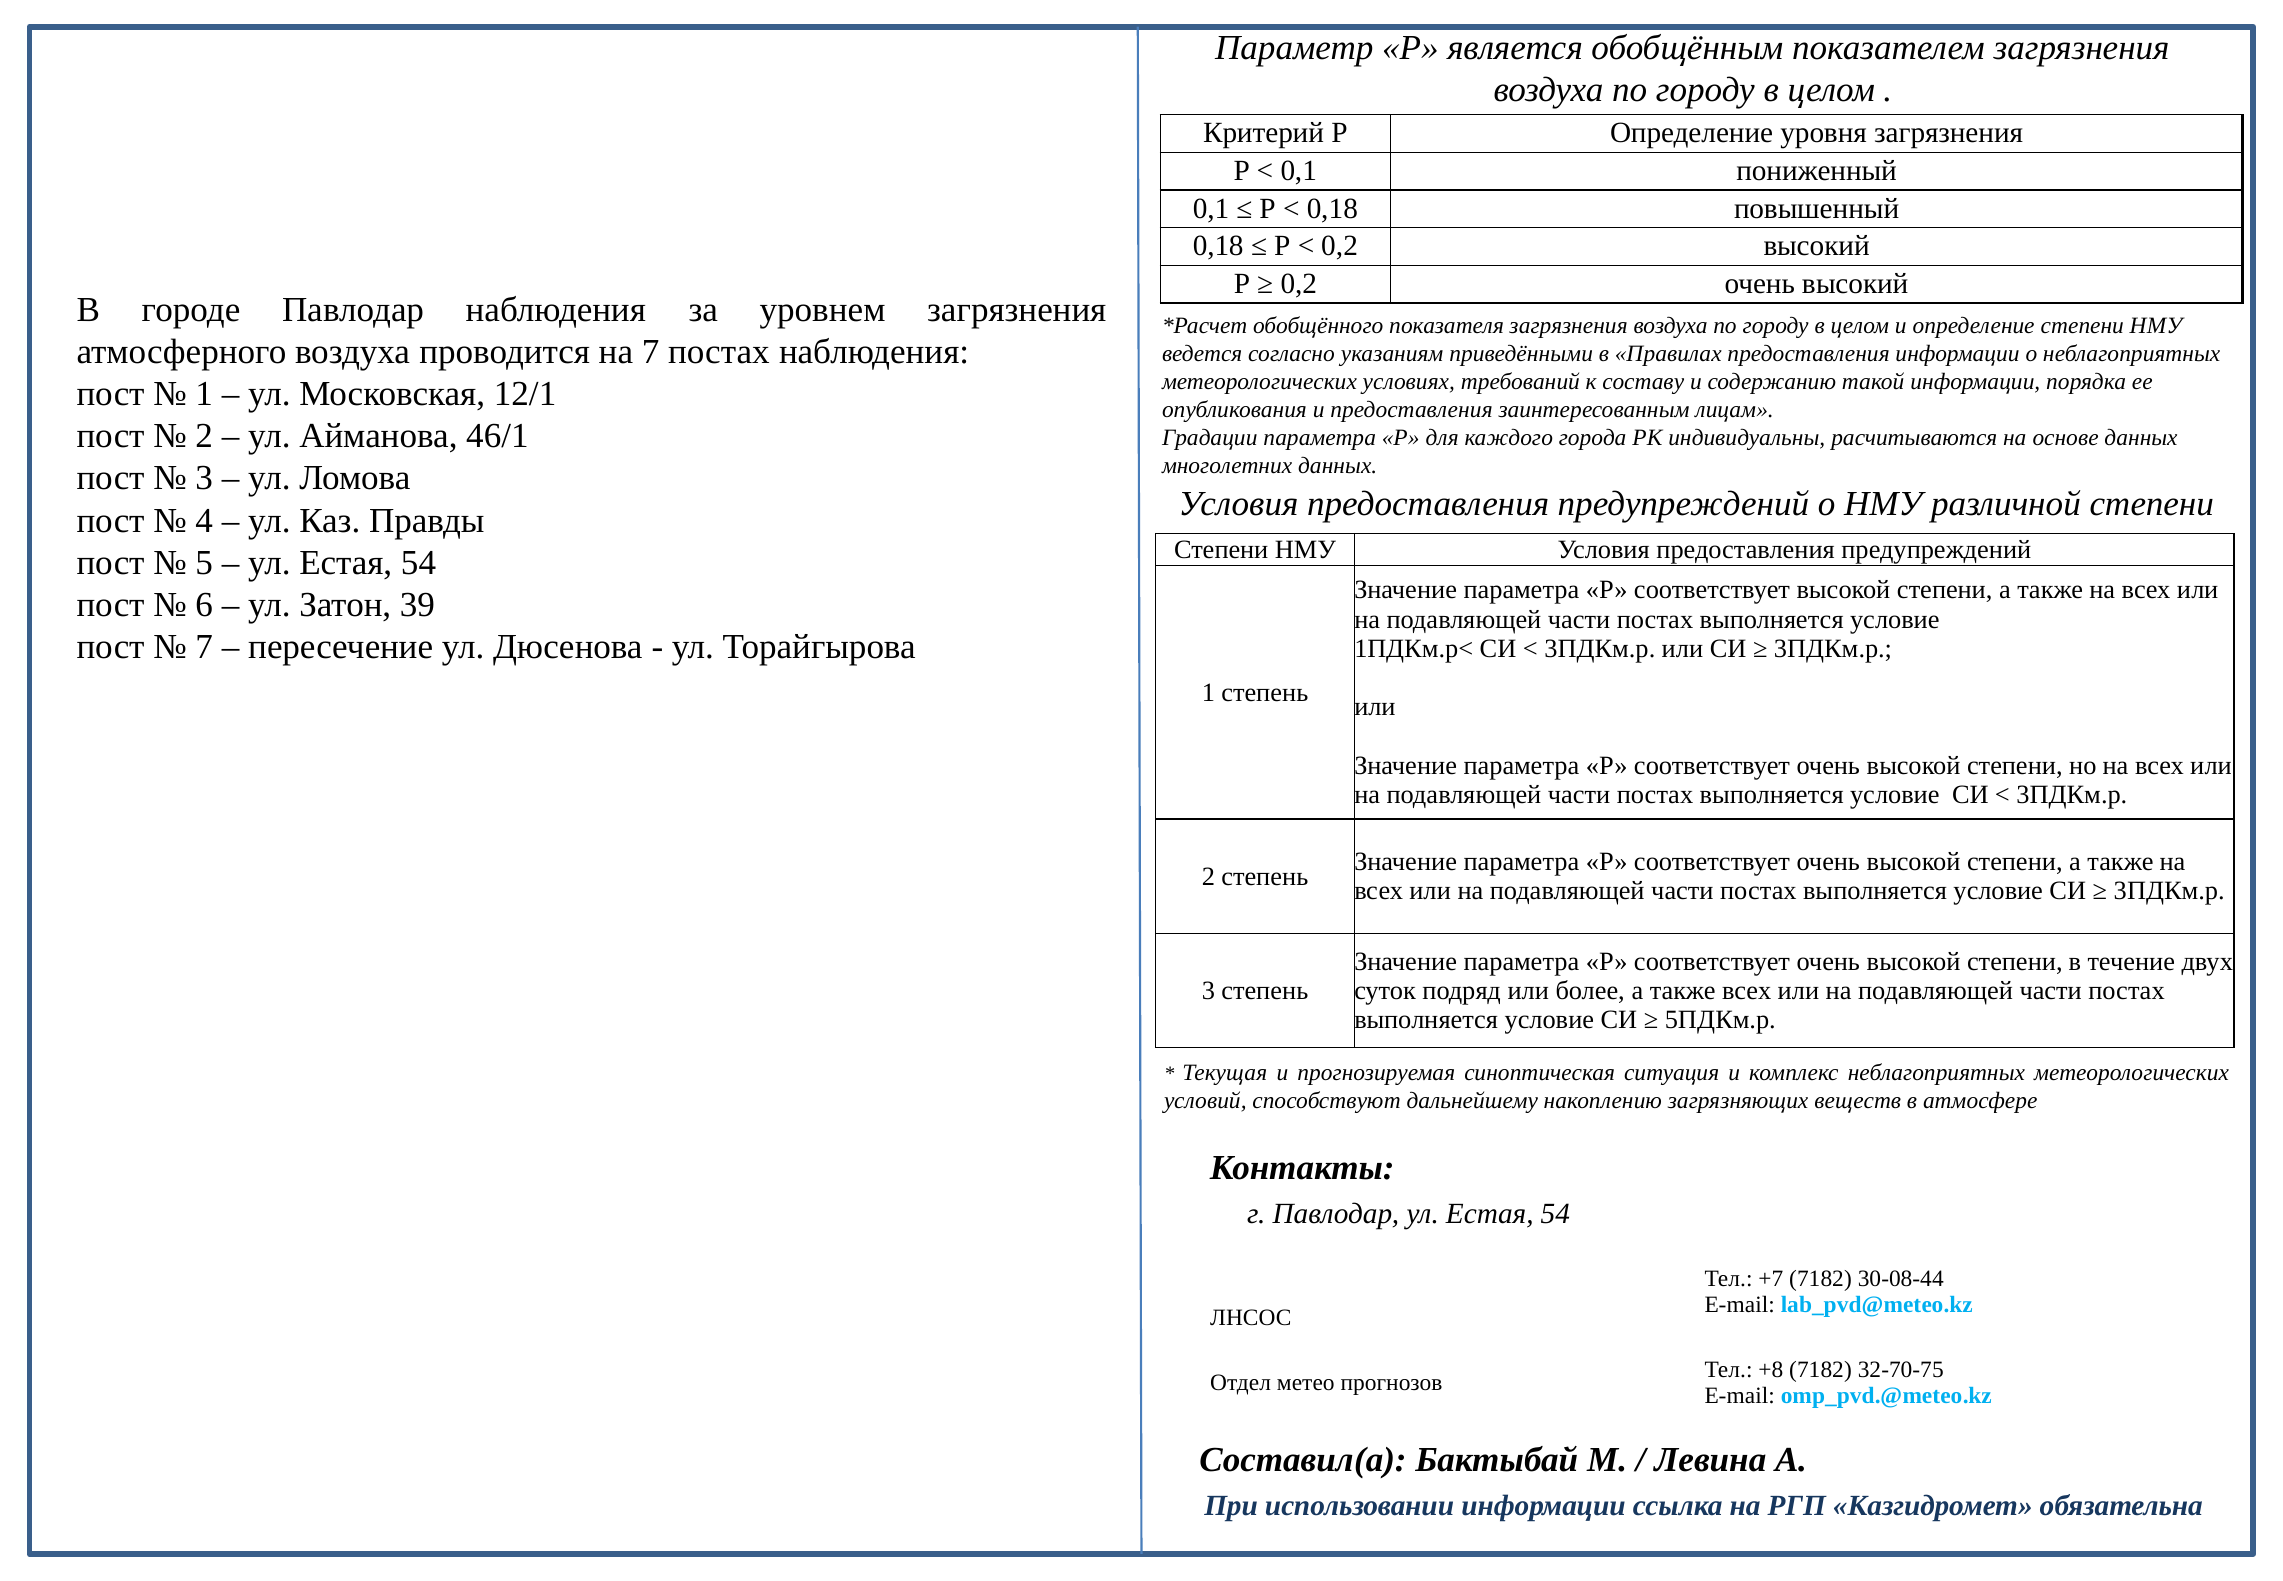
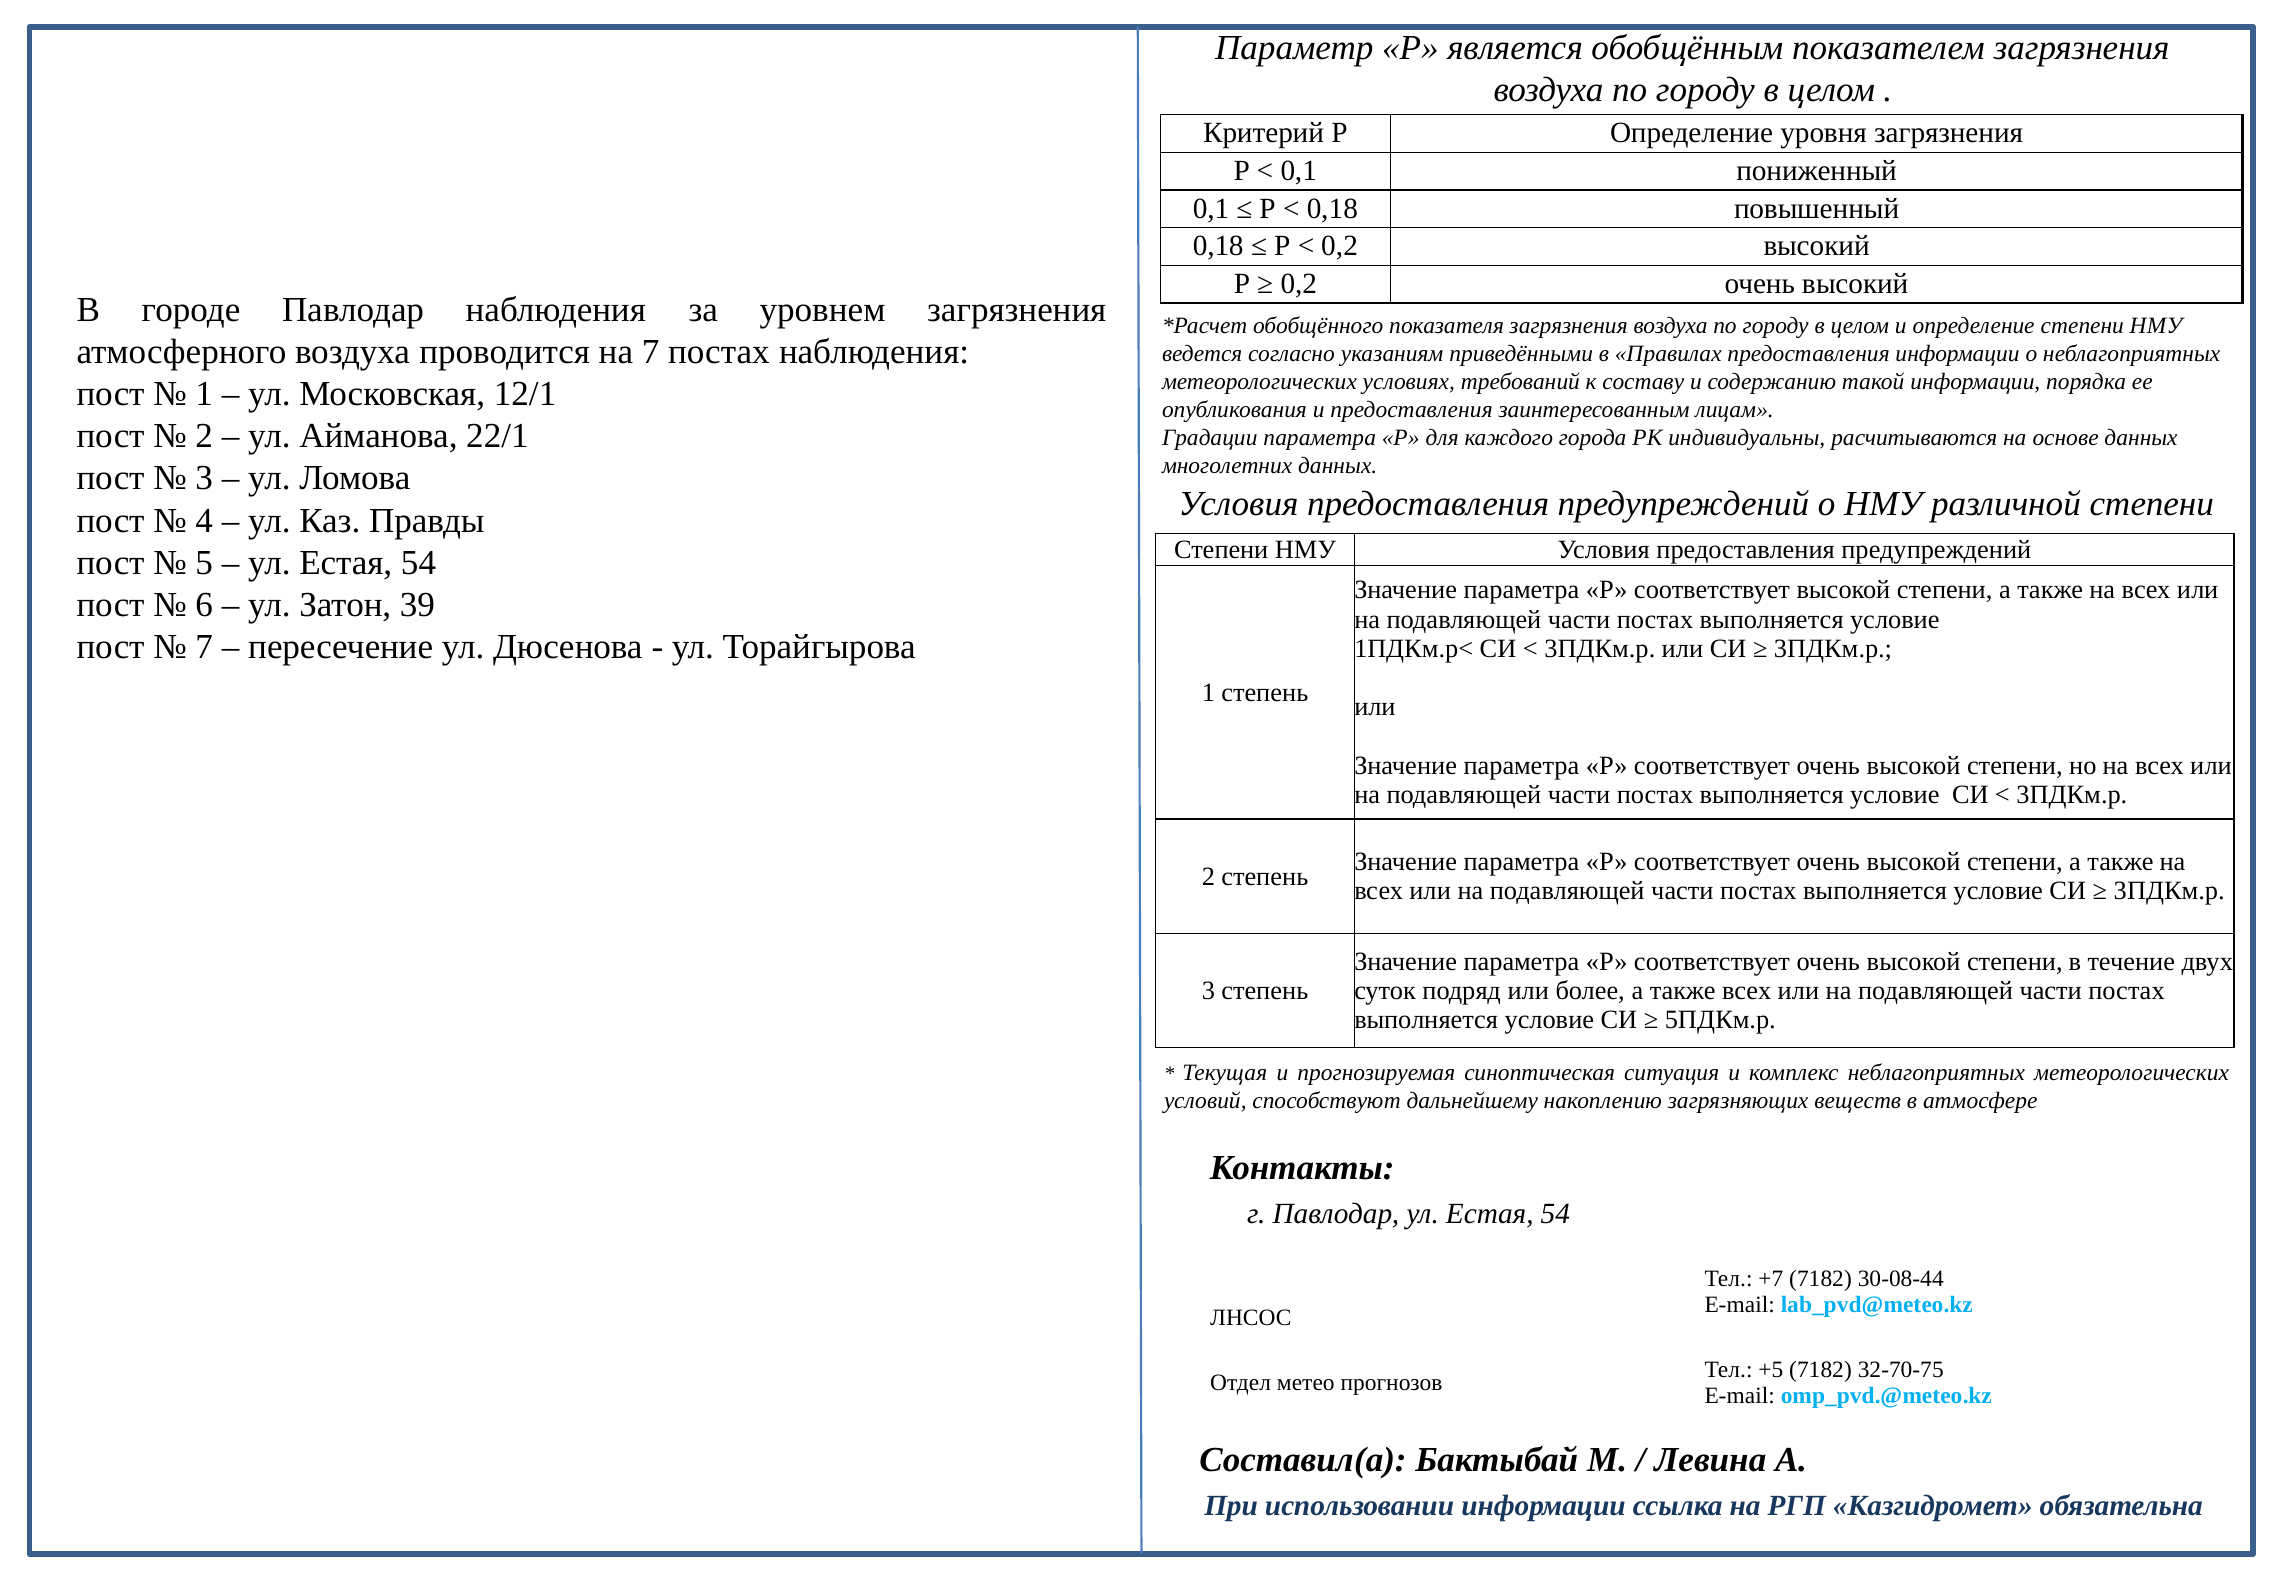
46/1: 46/1 -> 22/1
+8: +8 -> +5
